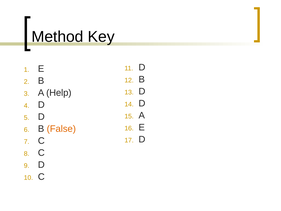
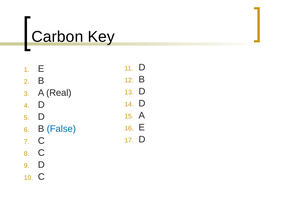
Method: Method -> Carbon
Help: Help -> Real
False colour: orange -> blue
